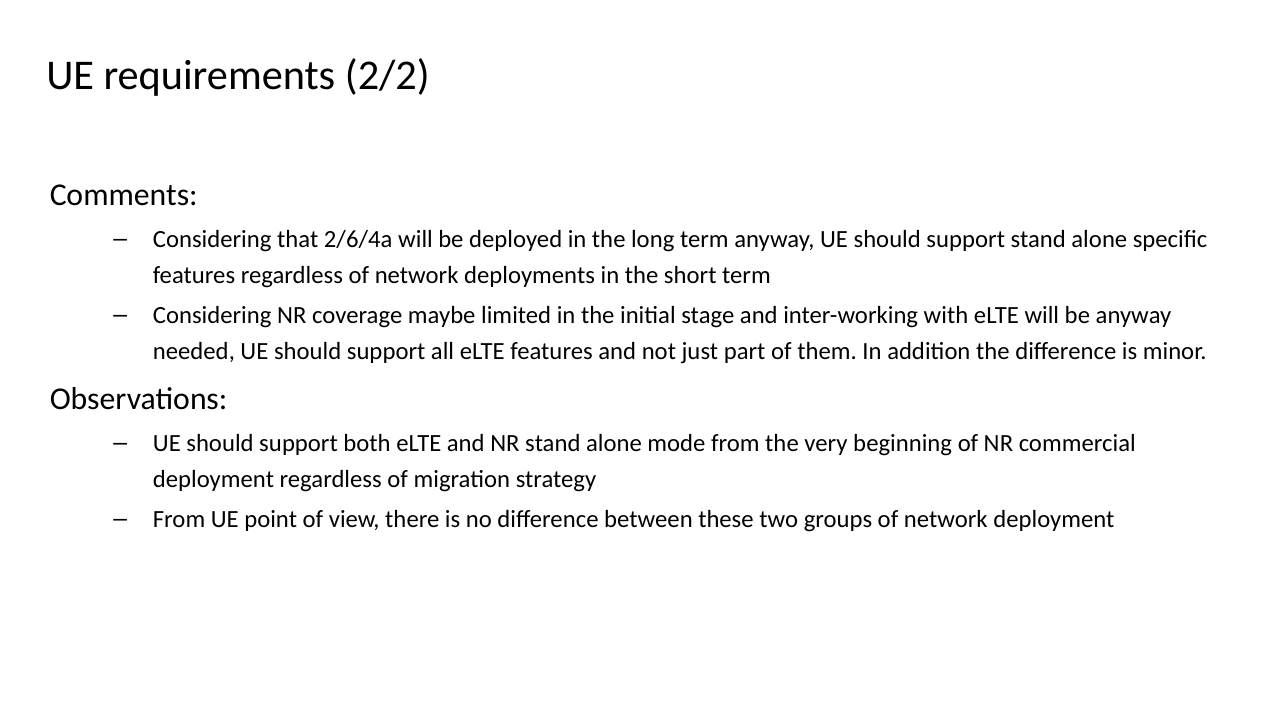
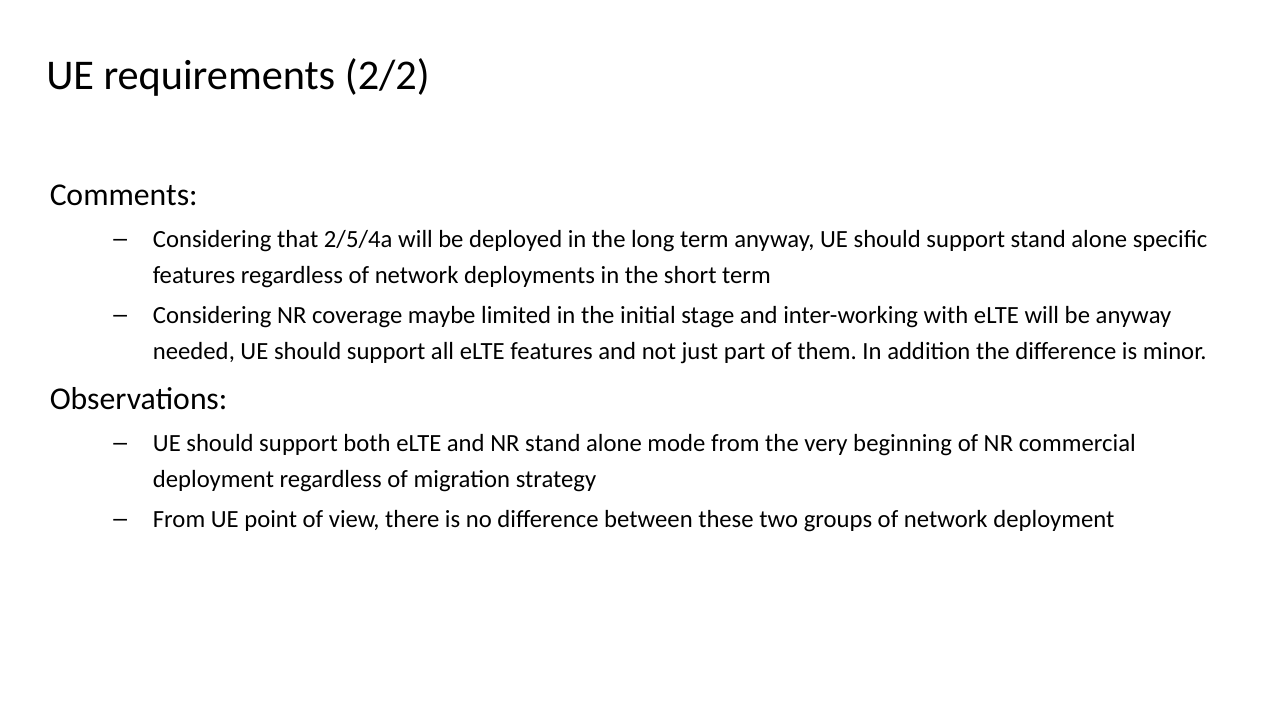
2/6/4a: 2/6/4a -> 2/5/4a
